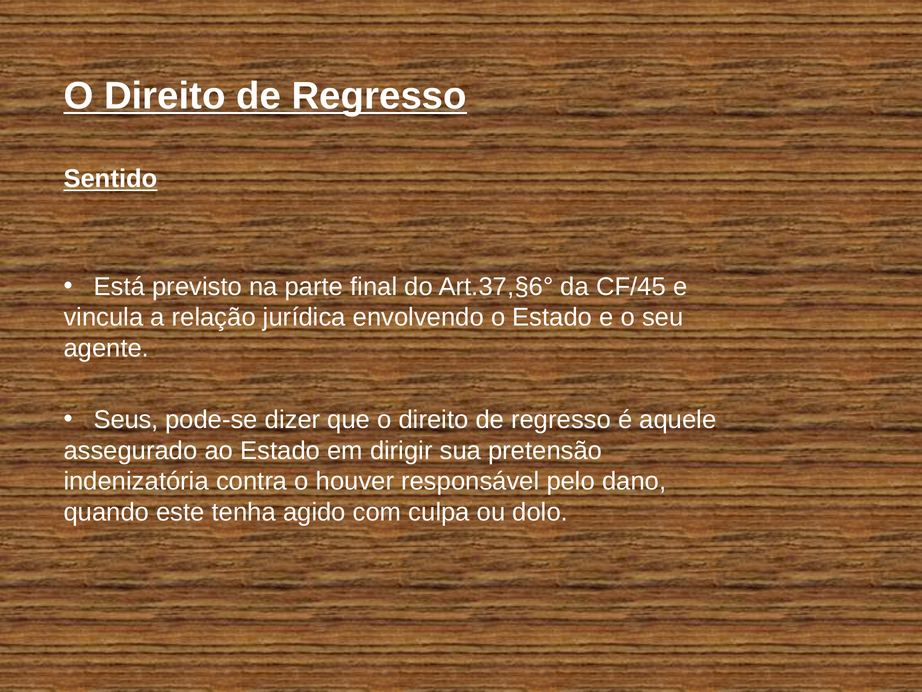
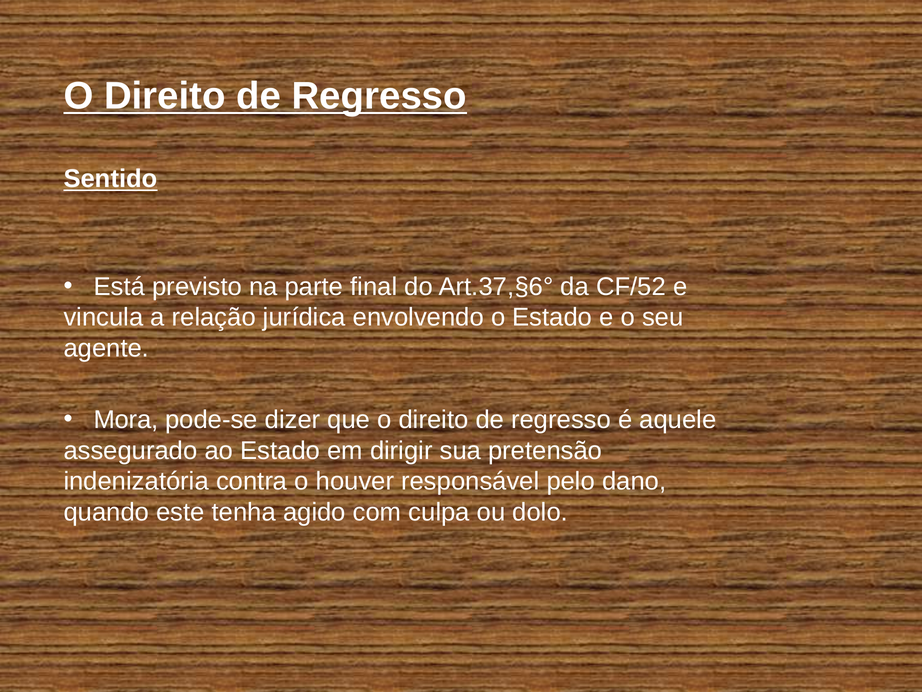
CF/45: CF/45 -> CF/52
Seus: Seus -> Mora
